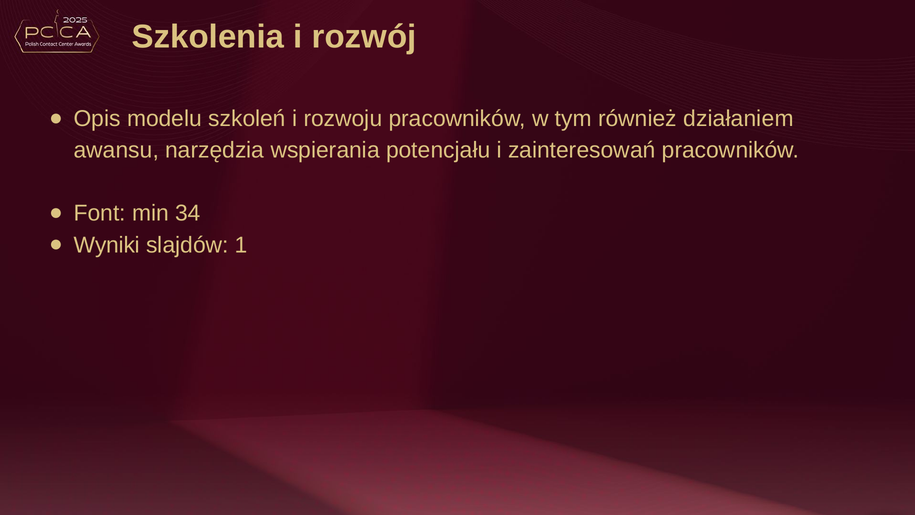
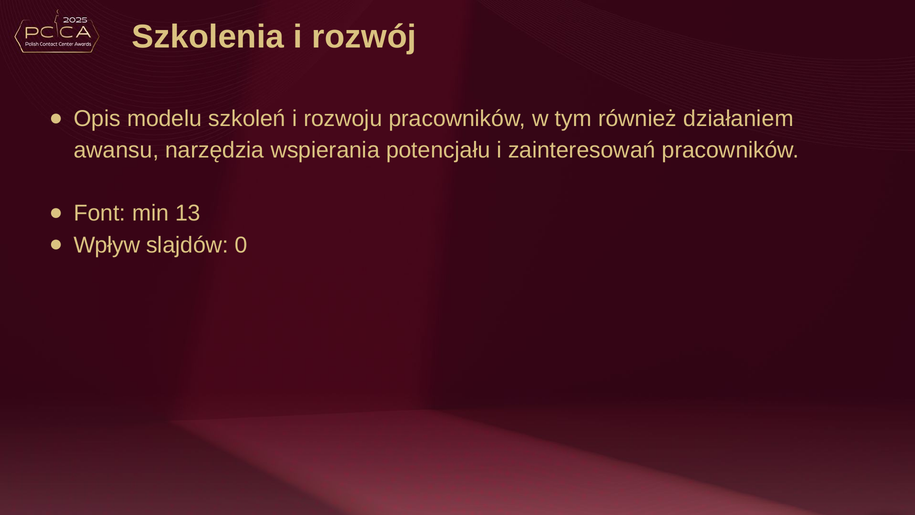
34: 34 -> 13
Wyniki: Wyniki -> Wpływ
1: 1 -> 0
